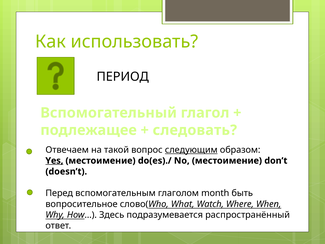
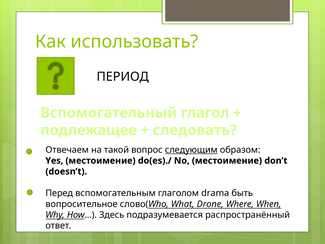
Yes underline: present -> none
month: month -> drama
Watch: Watch -> Drone
